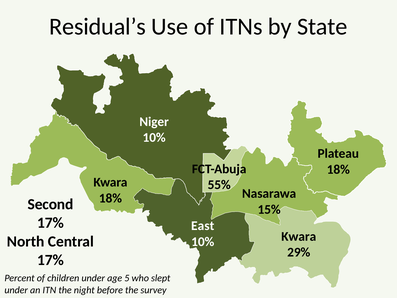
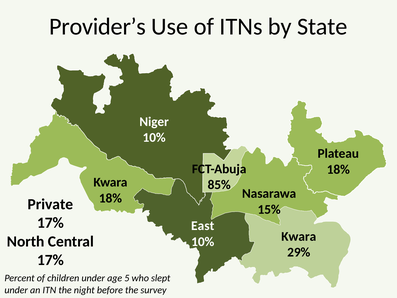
Residual’s: Residual’s -> Provider’s
55%: 55% -> 85%
Second: Second -> Private
